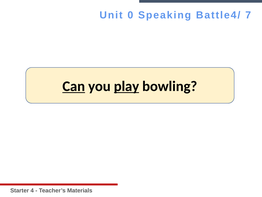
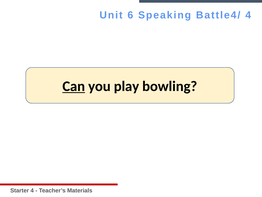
0: 0 -> 6
Battle4/ 7: 7 -> 4
play underline: present -> none
